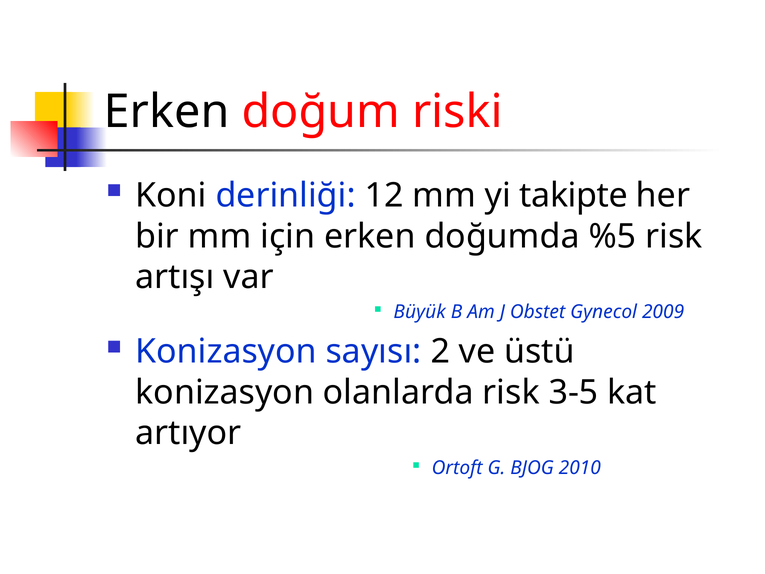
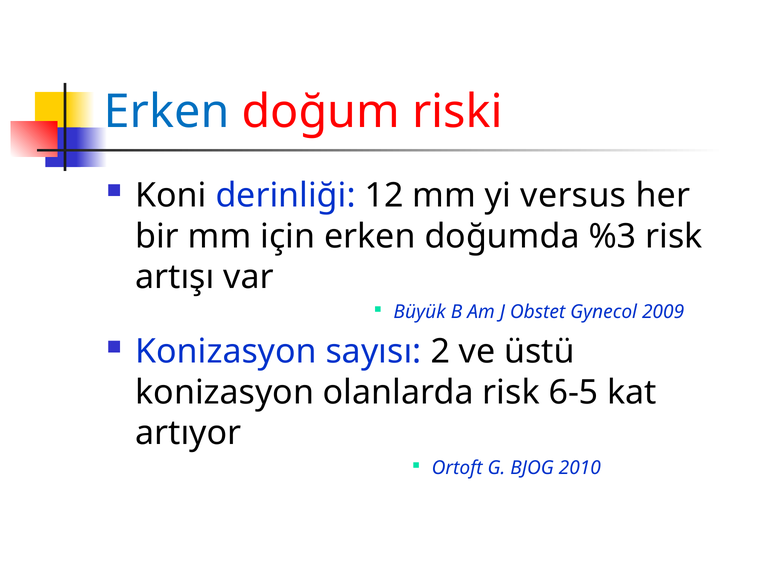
Erken at (167, 112) colour: black -> blue
takipte: takipte -> versus
%5: %5 -> %3
3-5: 3-5 -> 6-5
